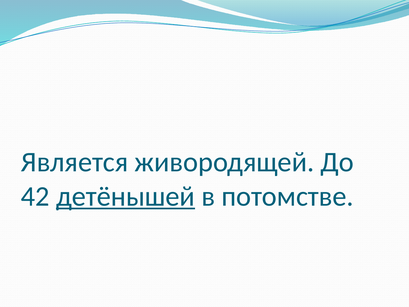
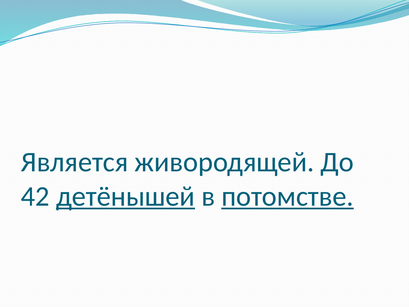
потомстве underline: none -> present
